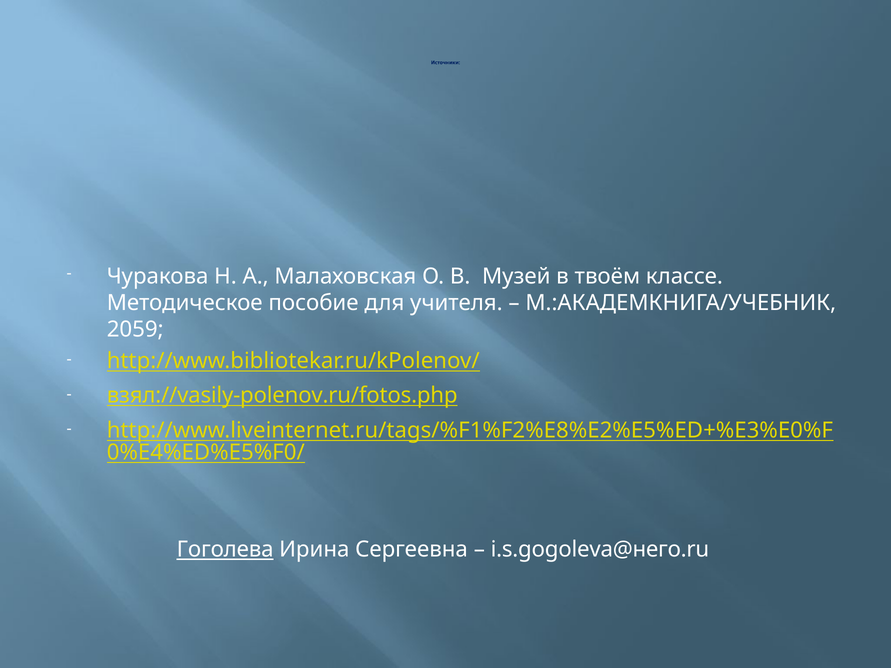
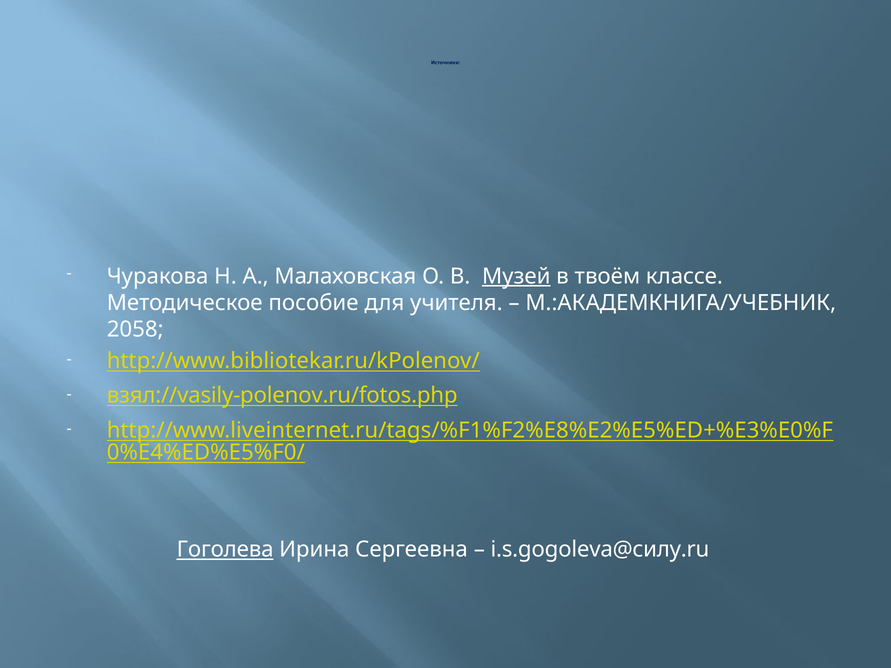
Музей underline: none -> present
2059: 2059 -> 2058
i.s.gogoleva@него.ru: i.s.gogoleva@него.ru -> i.s.gogoleva@силу.ru
